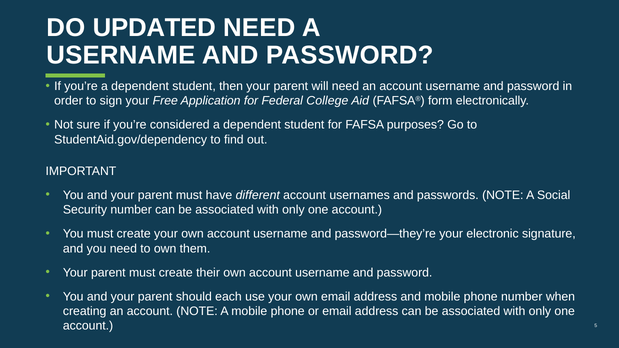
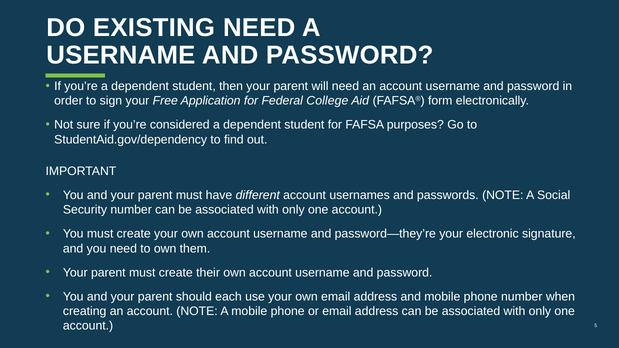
UPDATED: UPDATED -> EXISTING
